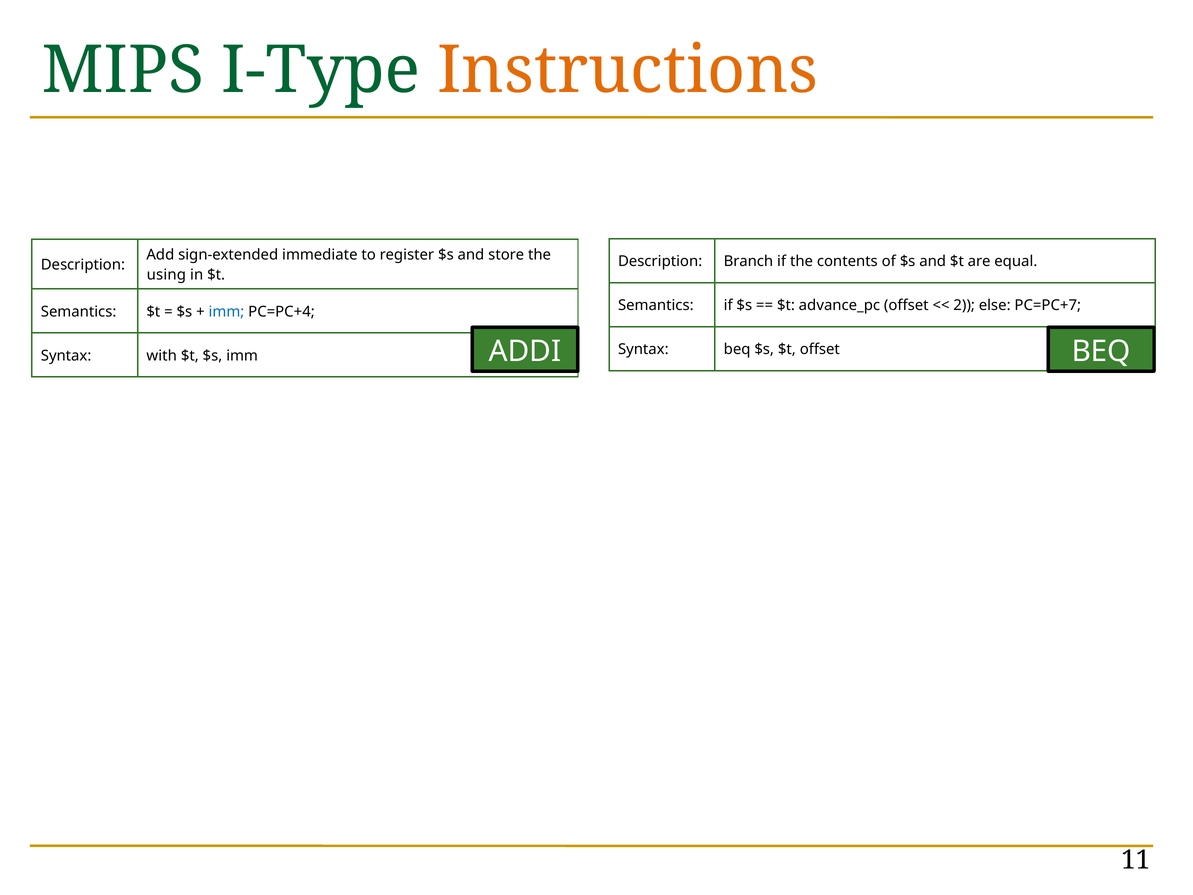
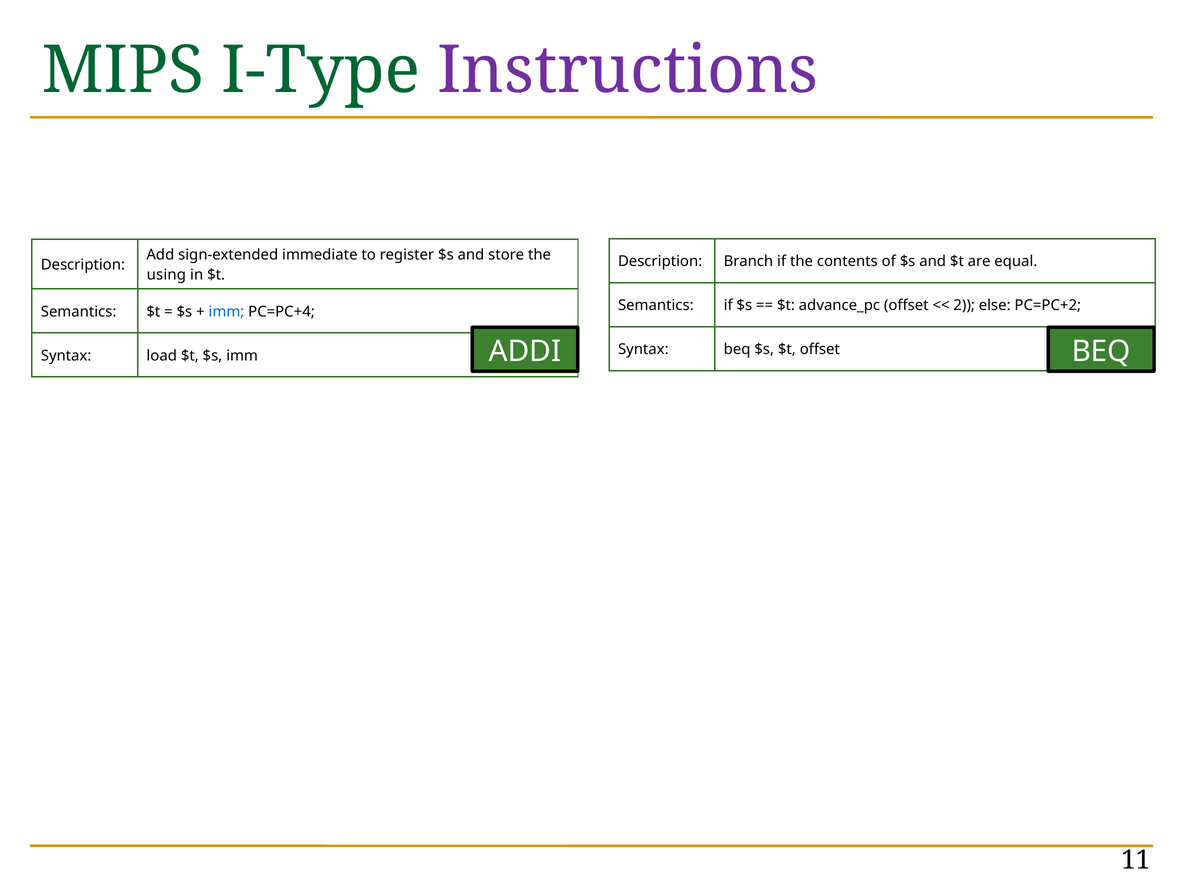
Instructions colour: orange -> purple
PC=PC+7: PC=PC+7 -> PC=PC+2
with: with -> load
